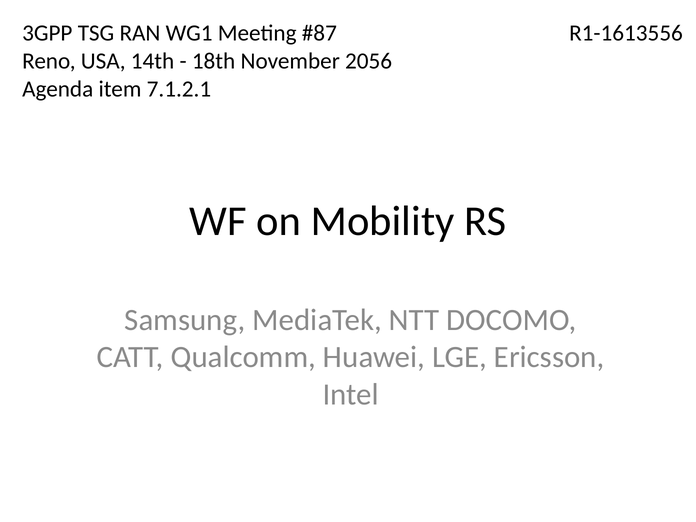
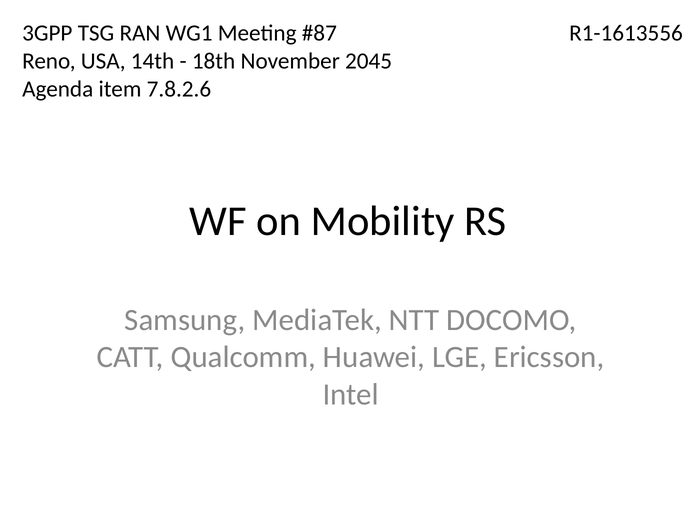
2056: 2056 -> 2045
7.1.2.1: 7.1.2.1 -> 7.8.2.6
